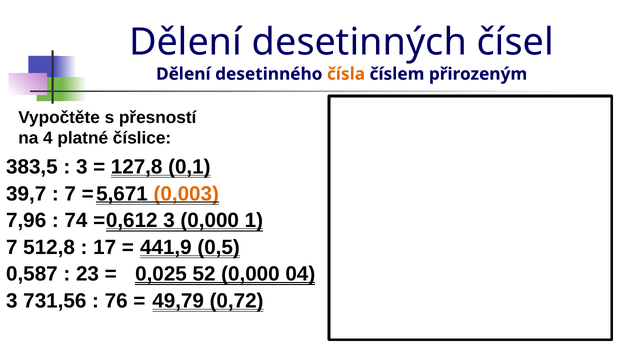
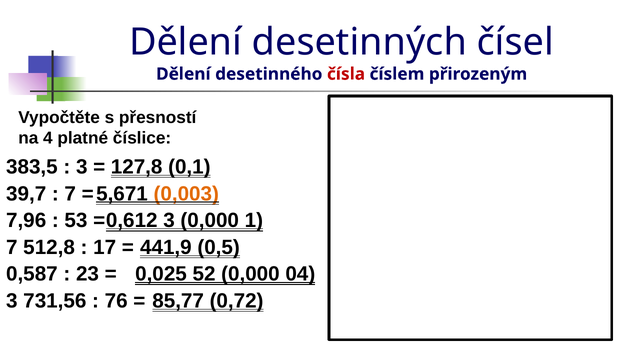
čísla colour: orange -> red
74: 74 -> 53
49,79: 49,79 -> 85,77
